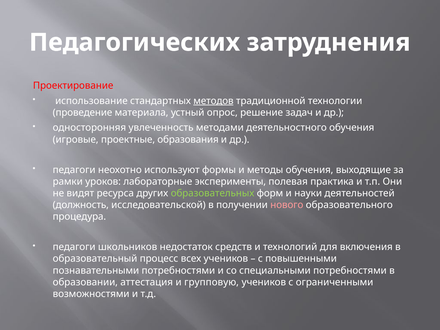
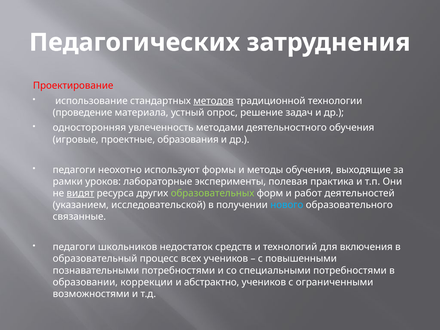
видят underline: none -> present
науки: науки -> работ
должность: должность -> указанием
нового colour: pink -> light blue
процедура: процедура -> связанные
аттестация: аттестация -> коррекции
групповую: групповую -> абстрактно
